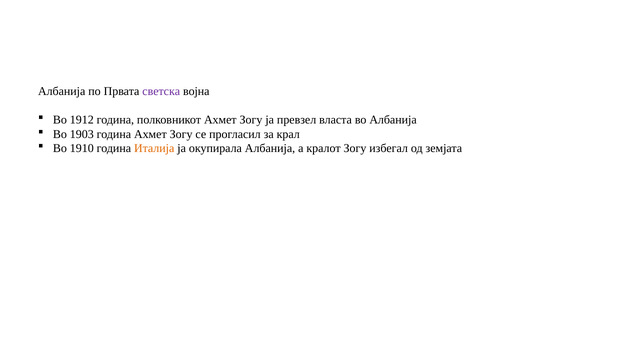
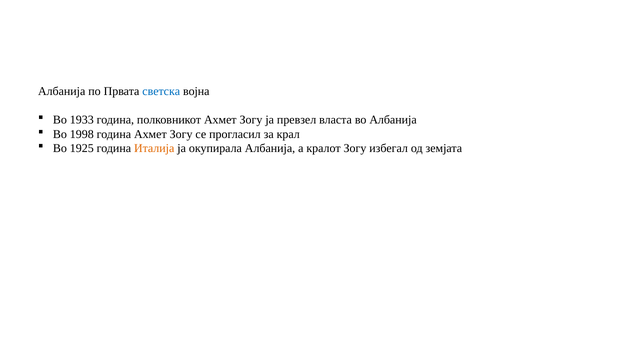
светска colour: purple -> blue
1912: 1912 -> 1933
1903: 1903 -> 1998
1910: 1910 -> 1925
